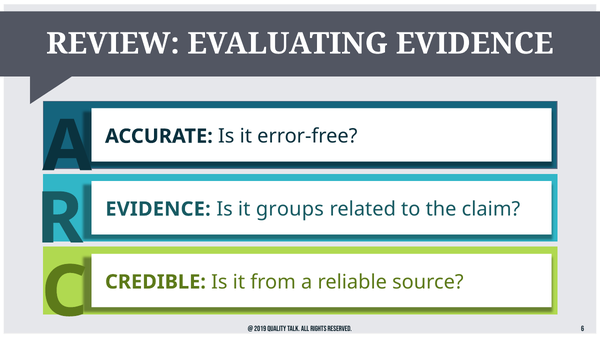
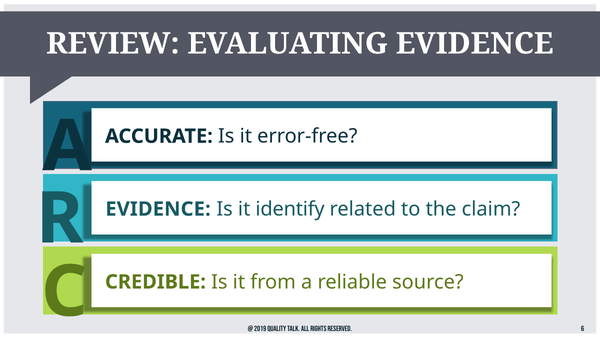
groups: groups -> identify
